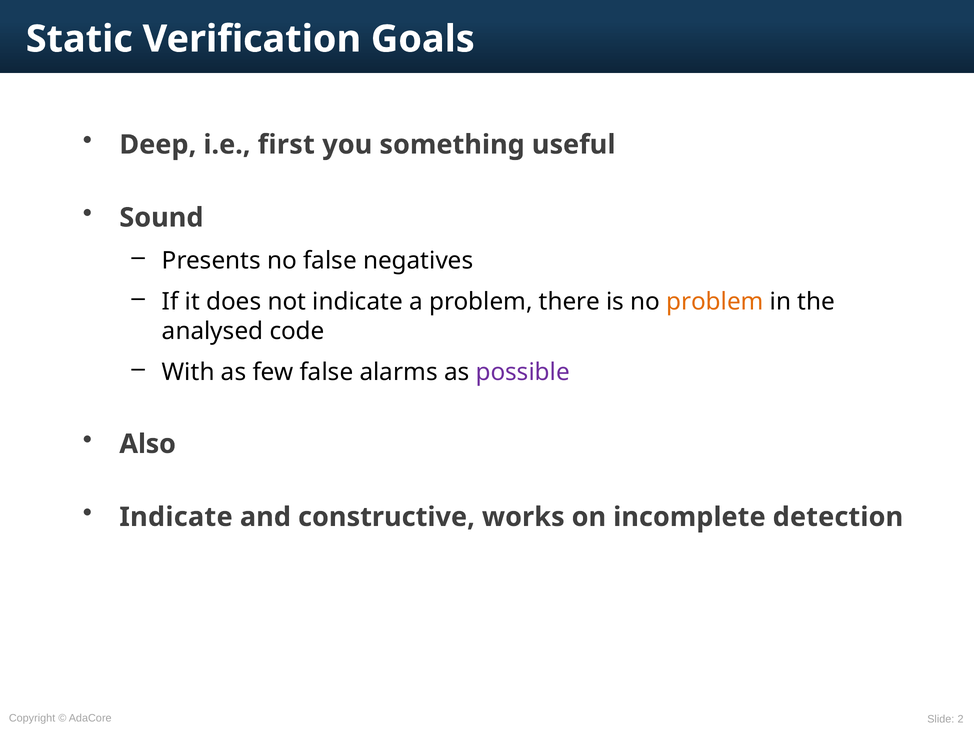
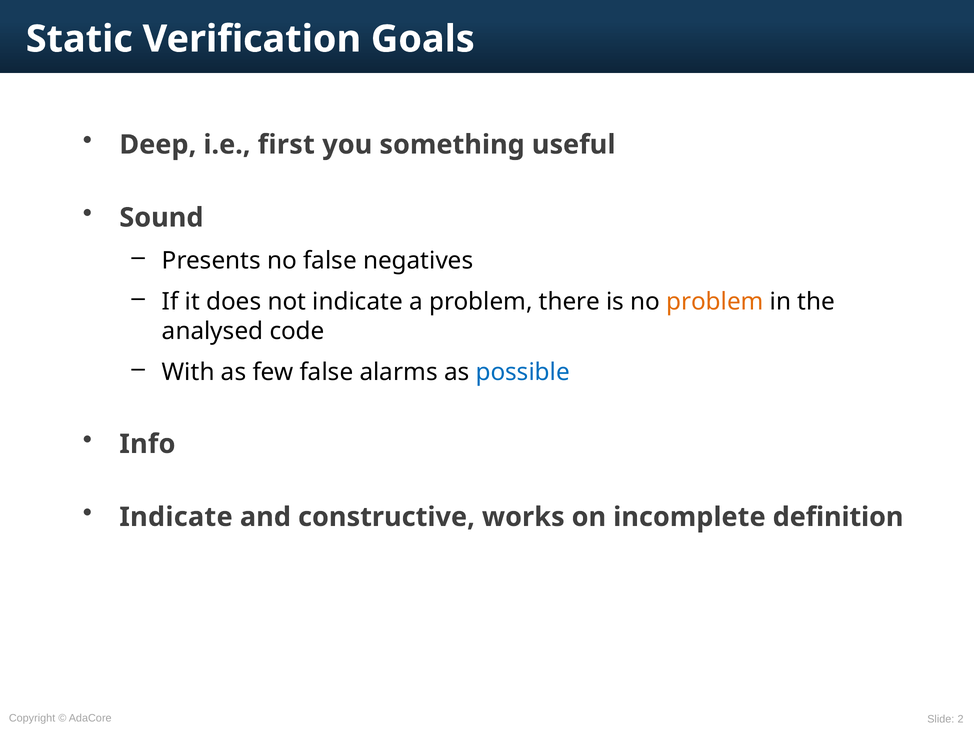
possible colour: purple -> blue
Also: Also -> Info
detection: detection -> definition
